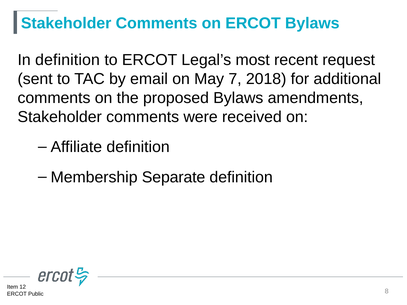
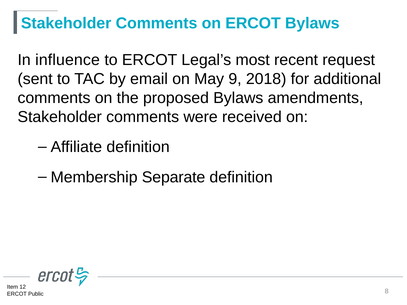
In definition: definition -> influence
7: 7 -> 9
